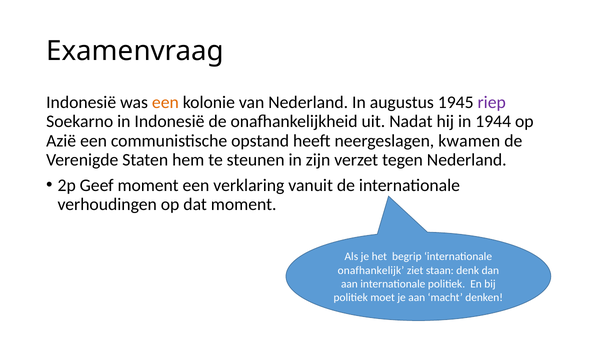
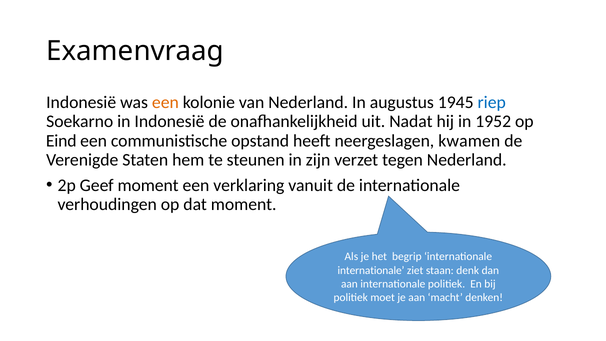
riep colour: purple -> blue
1944: 1944 -> 1952
Azië: Azië -> Eind
onafhankelijk at (371, 270): onafhankelijk -> internationale
